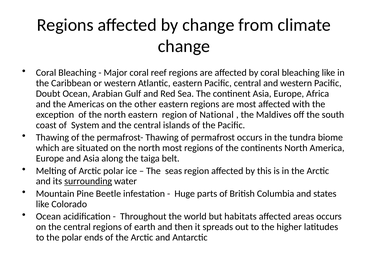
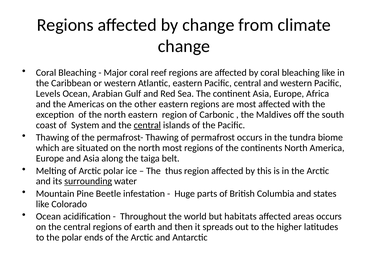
Doubt: Doubt -> Levels
National: National -> Carbonic
central at (147, 125) underline: none -> present
seas: seas -> thus
